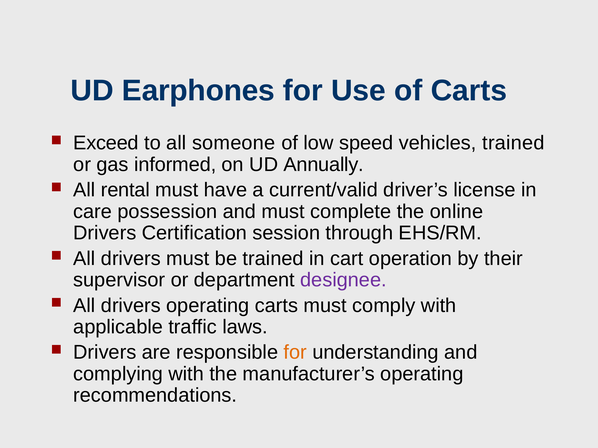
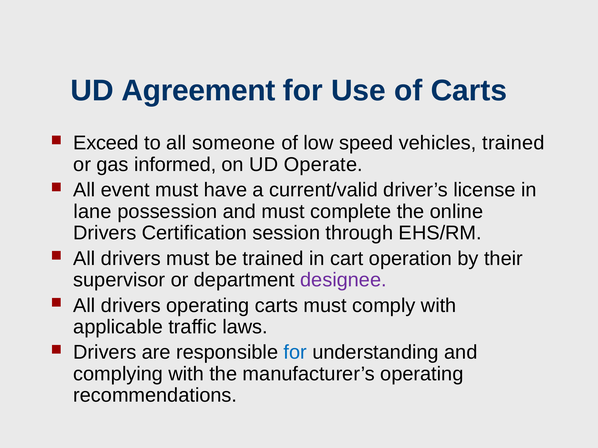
Earphones: Earphones -> Agreement
Annually: Annually -> Operate
rental: rental -> event
care: care -> lane
for at (295, 353) colour: orange -> blue
